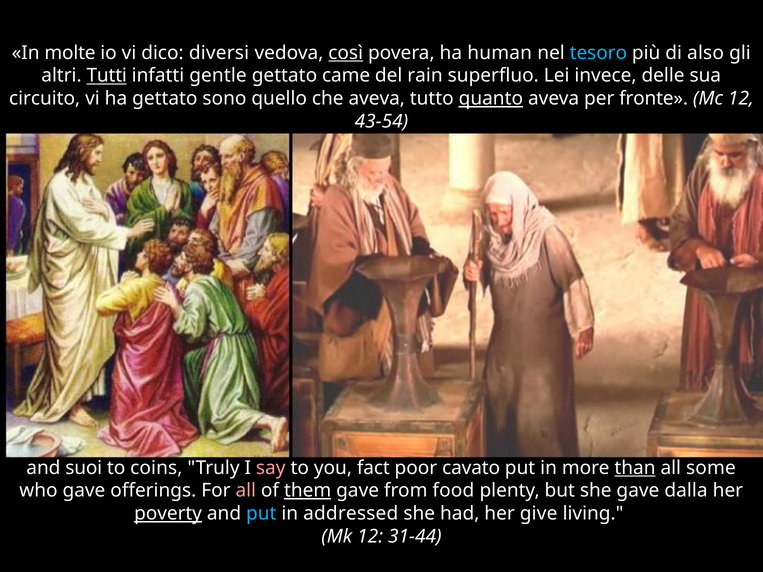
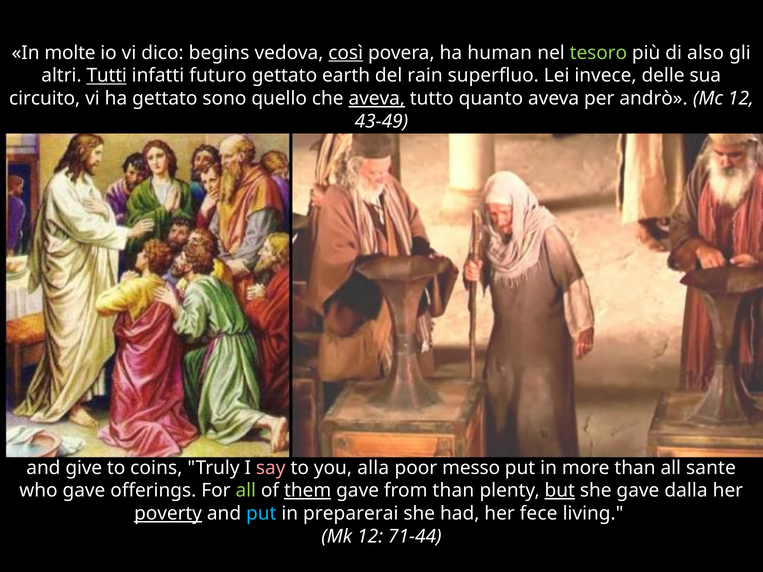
diversi: diversi -> begins
tesoro colour: light blue -> light green
gentle: gentle -> futuro
came: came -> earth
aveva at (377, 99) underline: none -> present
quanto underline: present -> none
fronte: fronte -> andrò
43-54: 43-54 -> 43-49
suoi: suoi -> give
fact: fact -> alla
cavato: cavato -> messo
than at (635, 468) underline: present -> none
some: some -> sante
all at (246, 491) colour: pink -> light green
from food: food -> than
but underline: none -> present
addressed: addressed -> preparerai
give: give -> fece
31-44: 31-44 -> 71-44
